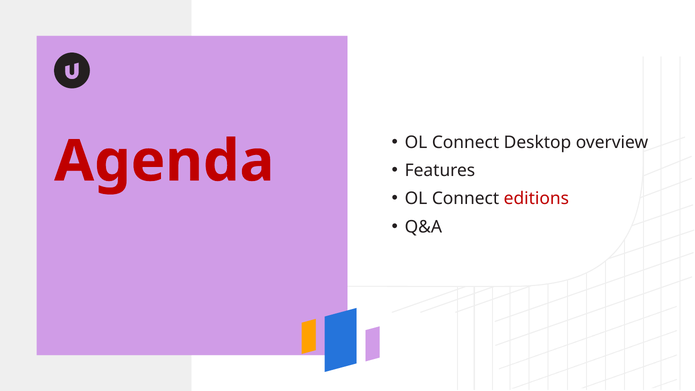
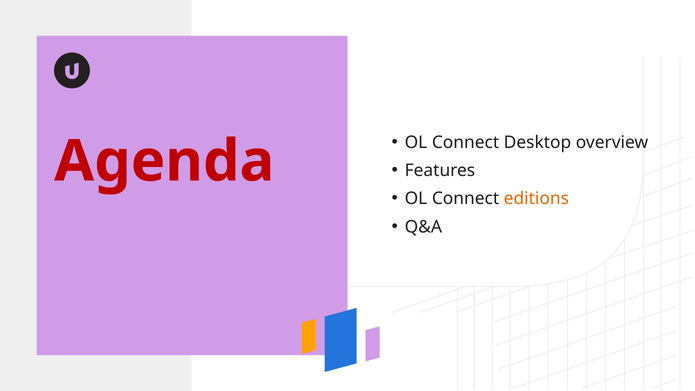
editions colour: red -> orange
